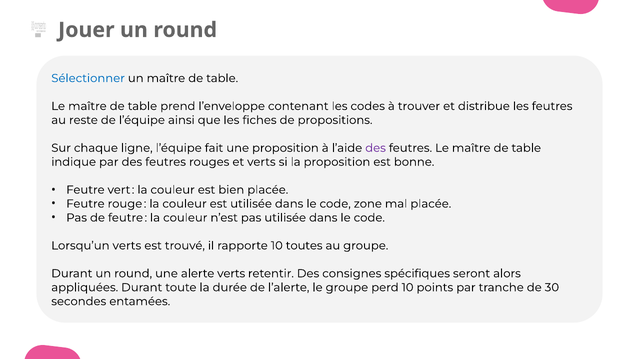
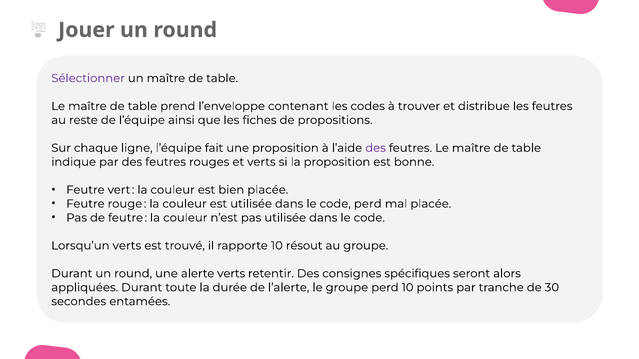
Sélectionner colour: blue -> purple
code zone: zone -> perd
toutes: toutes -> résout
